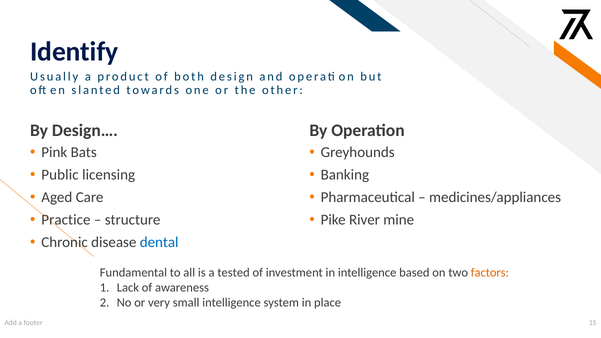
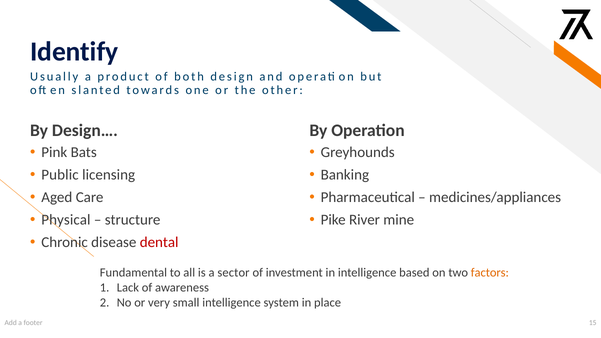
Practice: Practice -> Physical
dental colour: blue -> red
tested: tested -> sector
